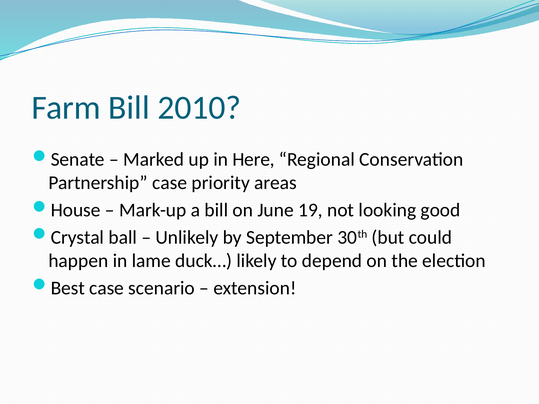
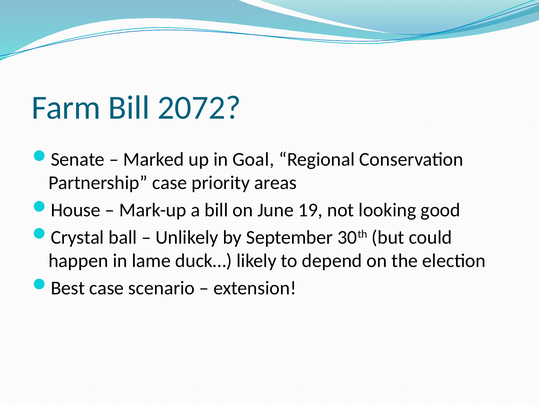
2010: 2010 -> 2072
Here: Here -> Goal
